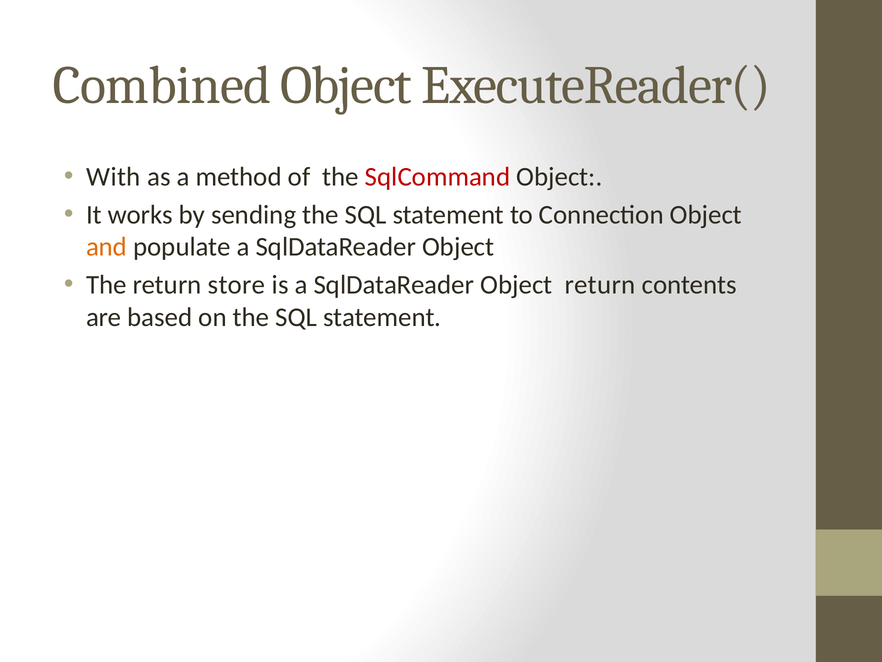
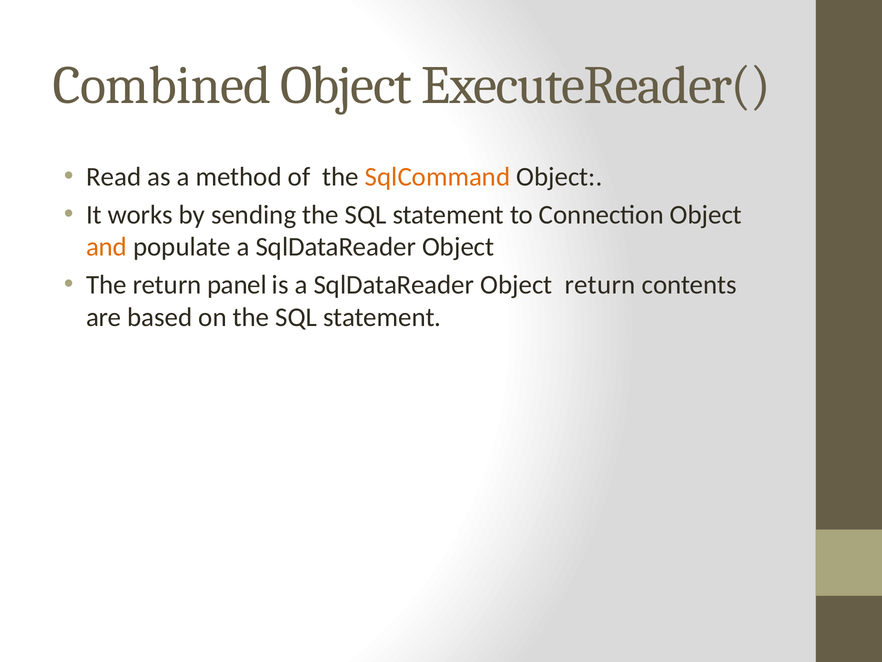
With: With -> Read
SqlCommand colour: red -> orange
store: store -> panel
